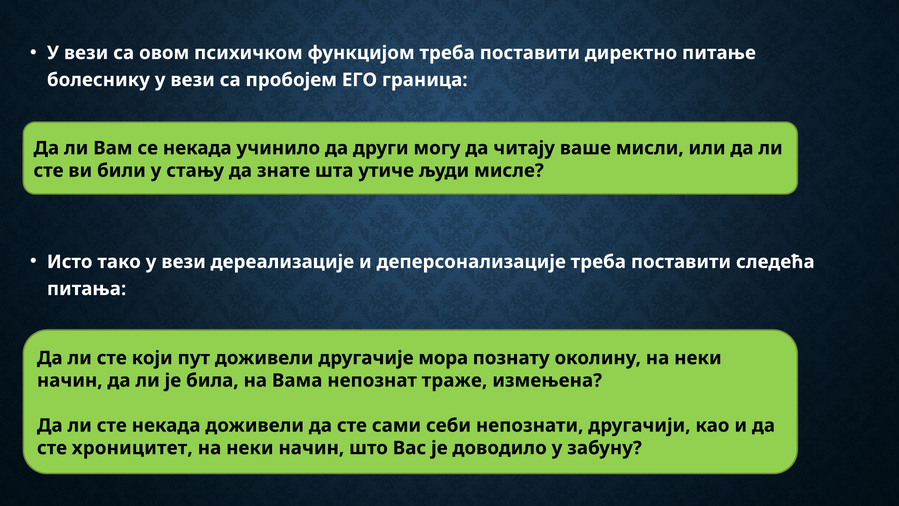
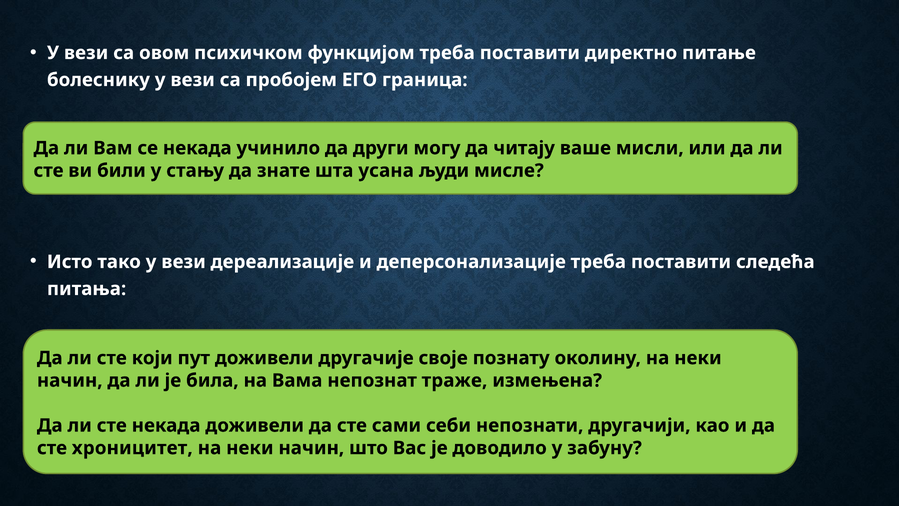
утиче: утиче -> усана
мора: мора -> своје
